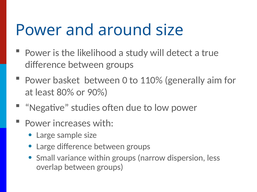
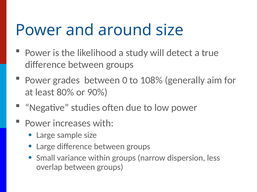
basket: basket -> grades
110%: 110% -> 108%
